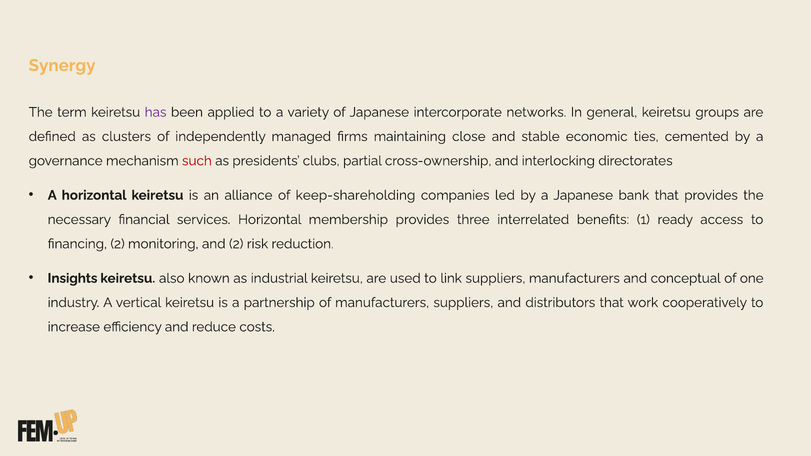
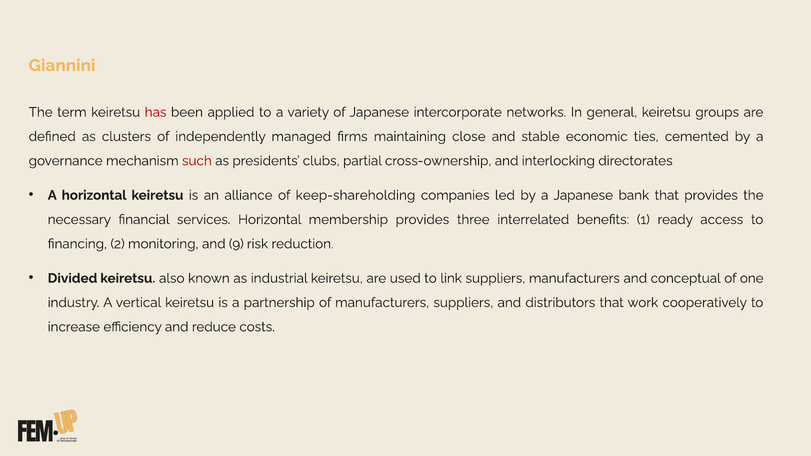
Synergy: Synergy -> Giannini
has colour: purple -> red
and 2: 2 -> 9
Insights: Insights -> Divided
